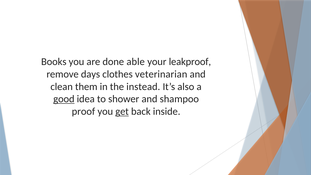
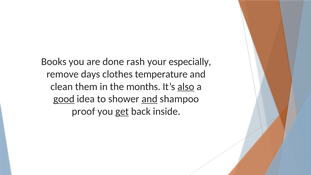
able: able -> rash
leakproof: leakproof -> especially
veterinarian: veterinarian -> temperature
instead: instead -> months
also underline: none -> present
and at (150, 99) underline: none -> present
